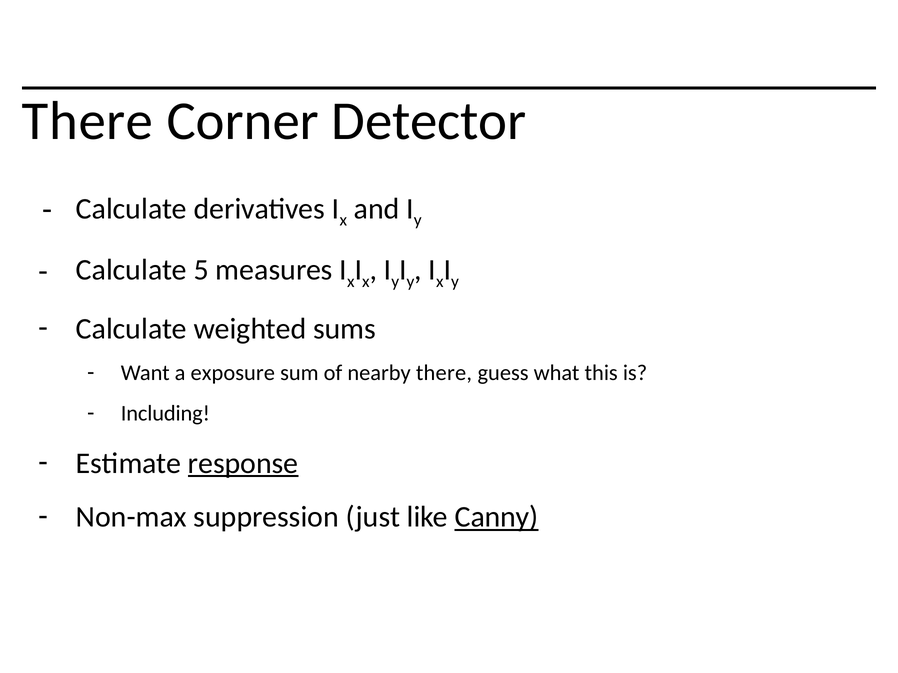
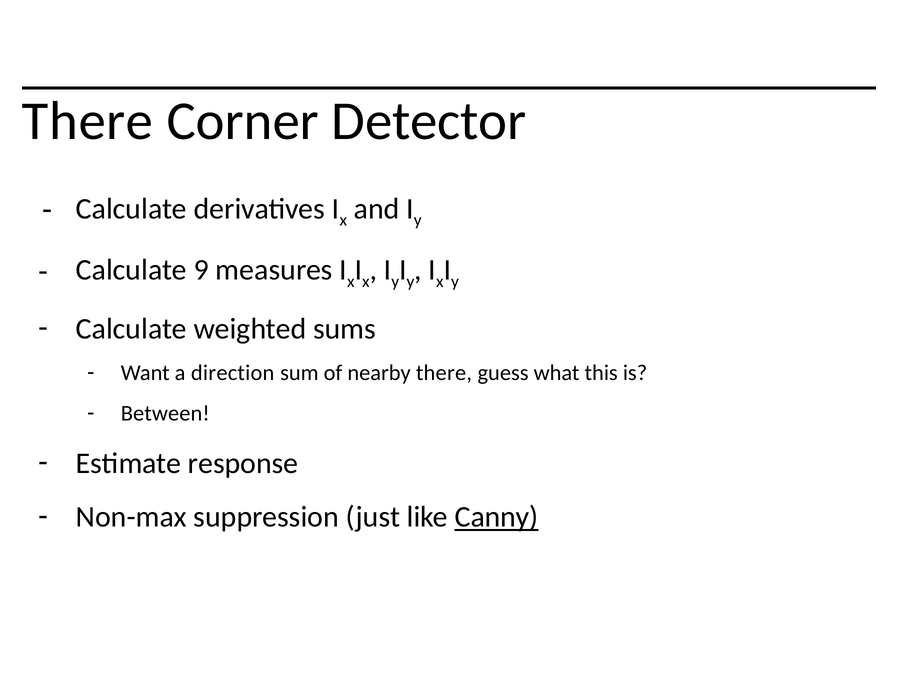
5: 5 -> 9
exposure: exposure -> direction
Including: Including -> Between
response underline: present -> none
